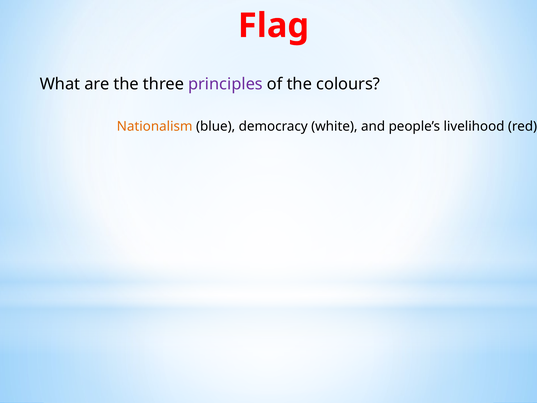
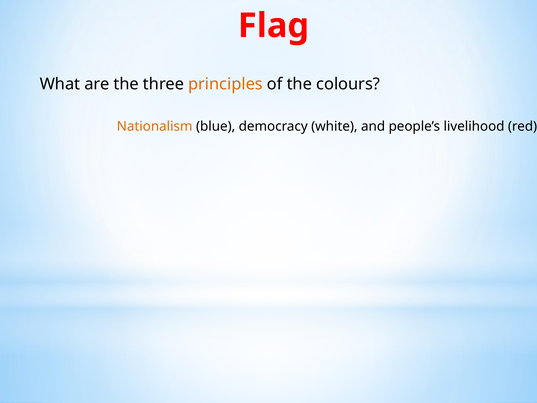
principles colour: purple -> orange
